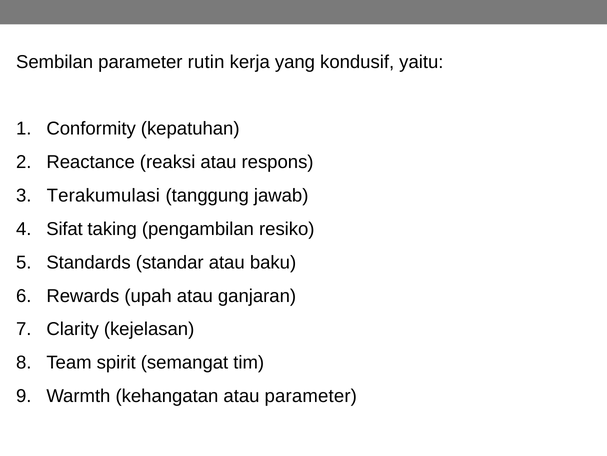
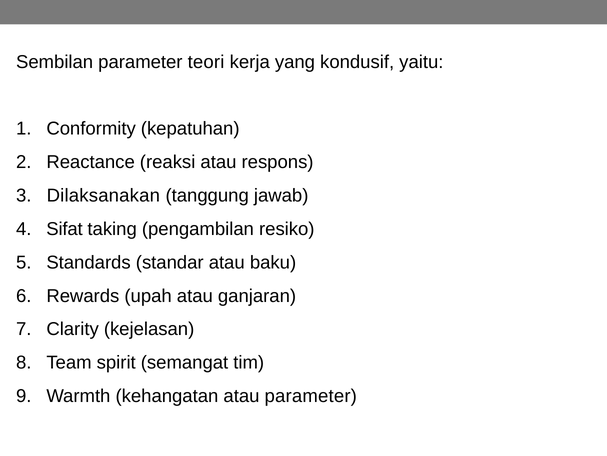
rutin: rutin -> teori
Terakumulasi: Terakumulasi -> Dilaksanakan
